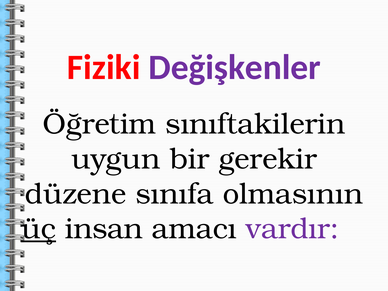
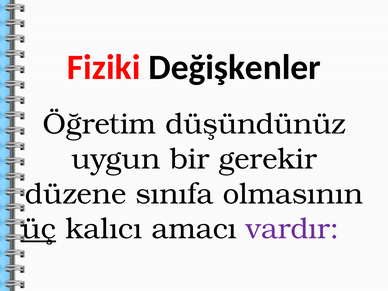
Değişkenler colour: purple -> black
sınıftakilerin: sınıftakilerin -> düşündünüz
insan: insan -> kalıcı
